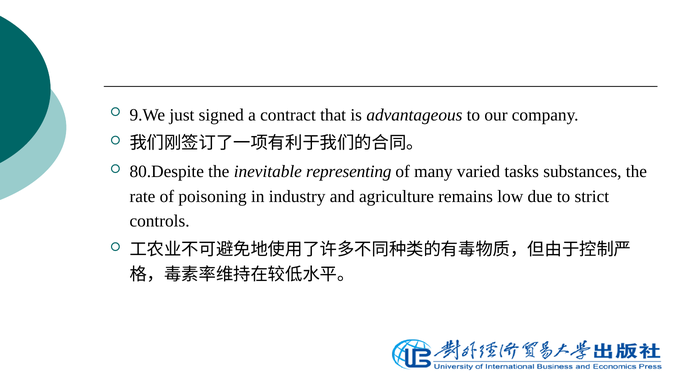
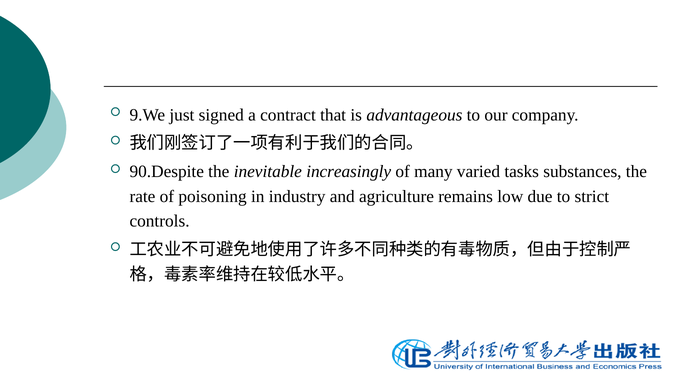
80.Despite: 80.Despite -> 90.Despite
representing: representing -> increasingly
